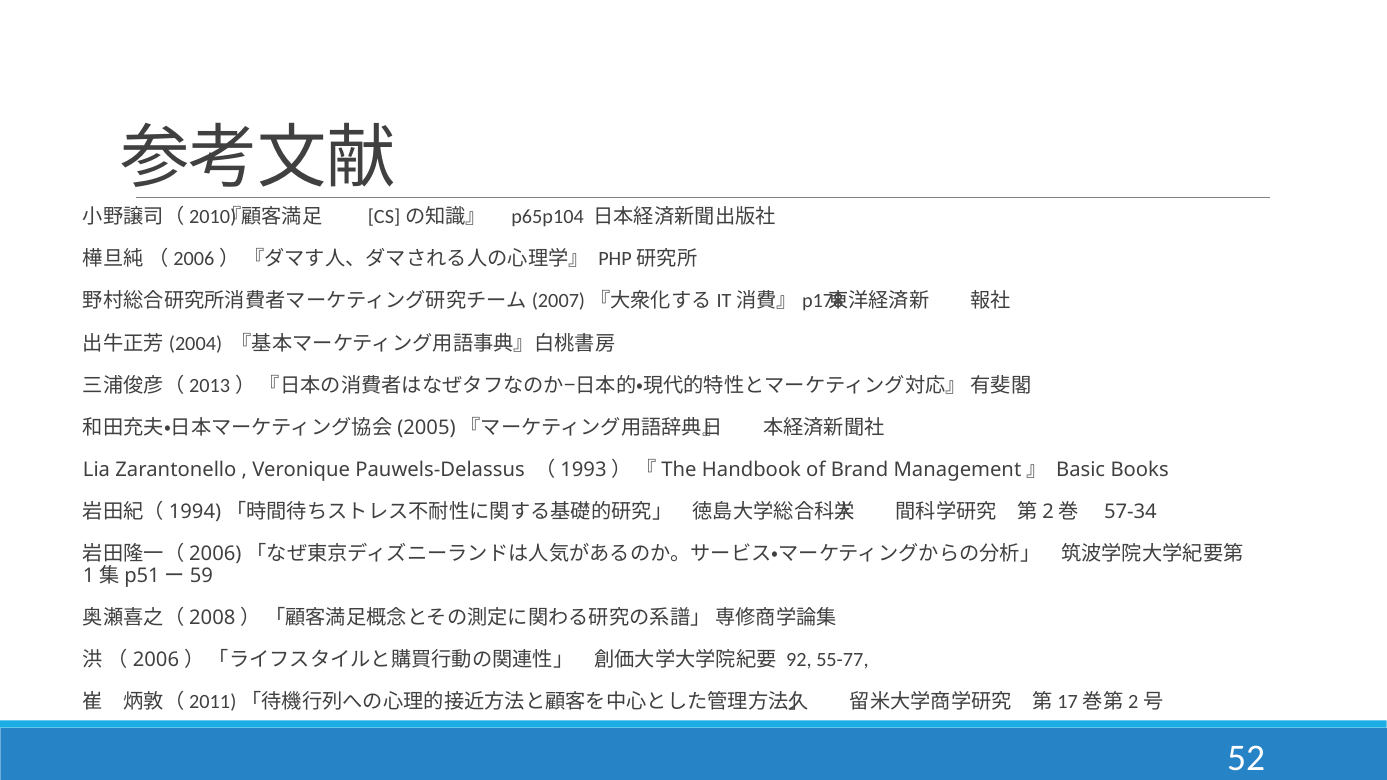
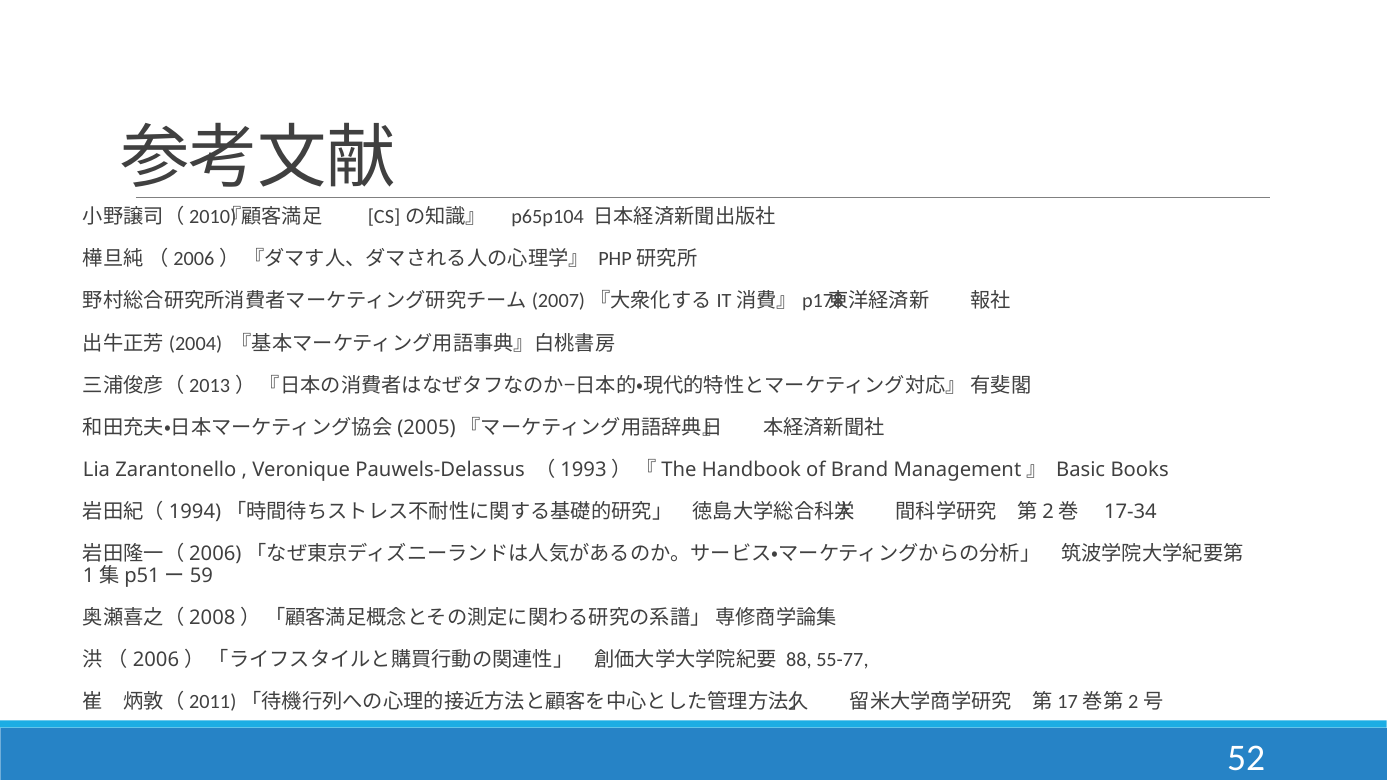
57-34: 57-34 -> 17-34
92: 92 -> 88
